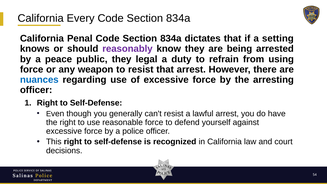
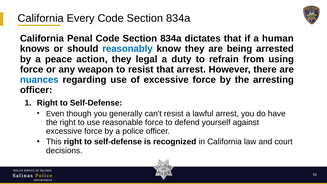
setting: setting -> human
reasonably colour: purple -> blue
public: public -> action
